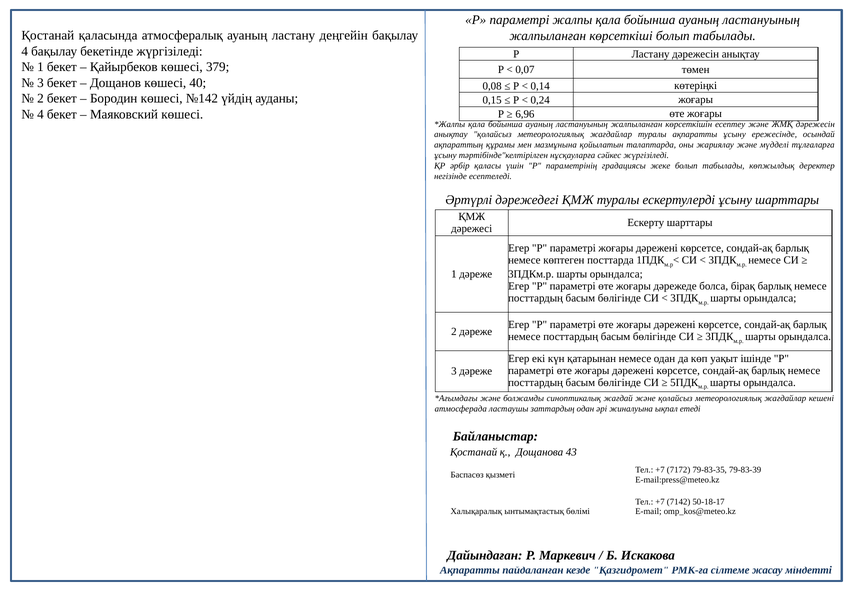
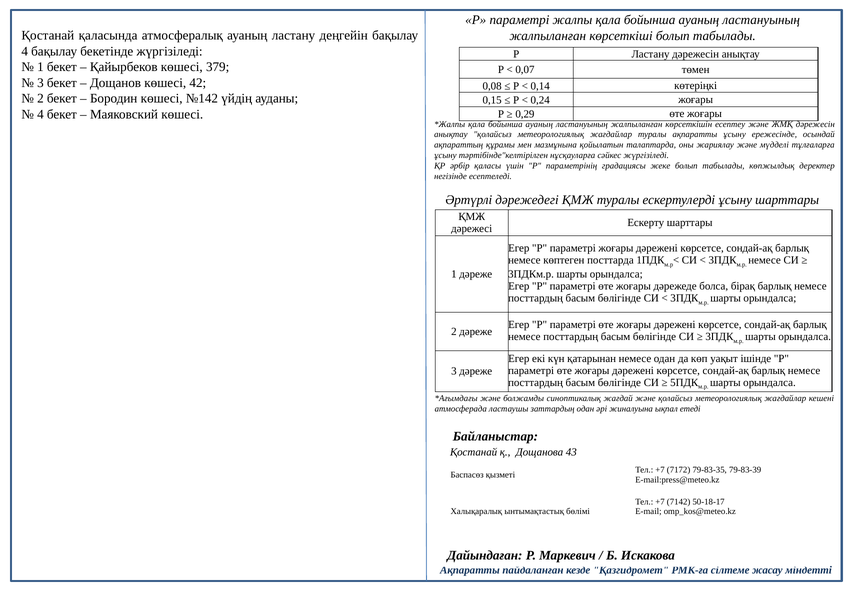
40: 40 -> 42
6,96: 6,96 -> 0,29
